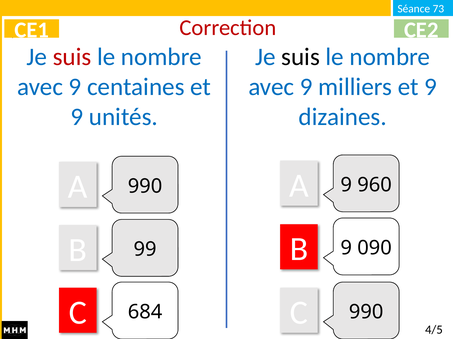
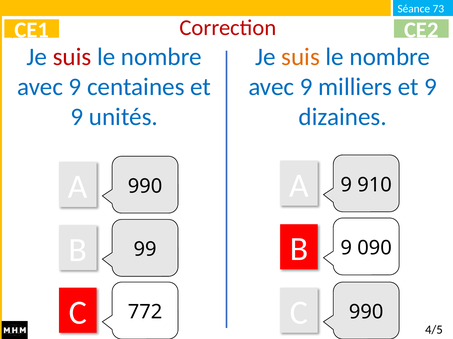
suis at (301, 57) colour: black -> orange
960: 960 -> 910
684: 684 -> 772
